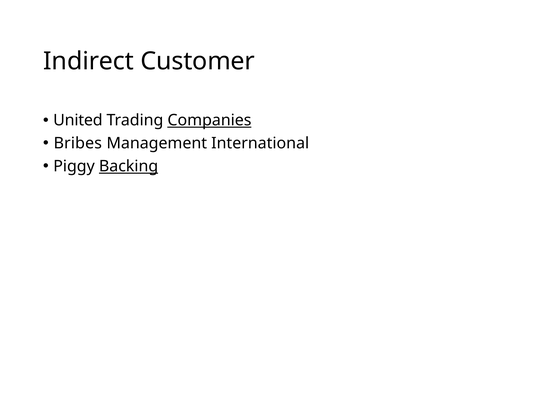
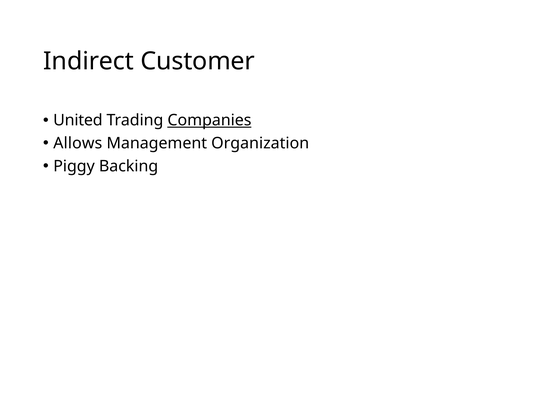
Bribes: Bribes -> Allows
International: International -> Organization
Backing underline: present -> none
